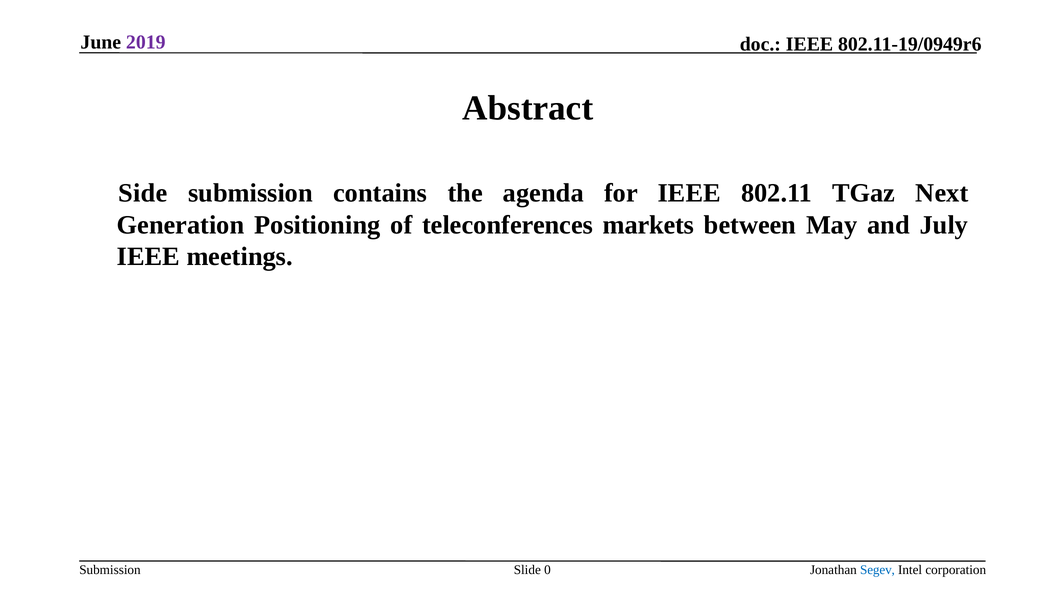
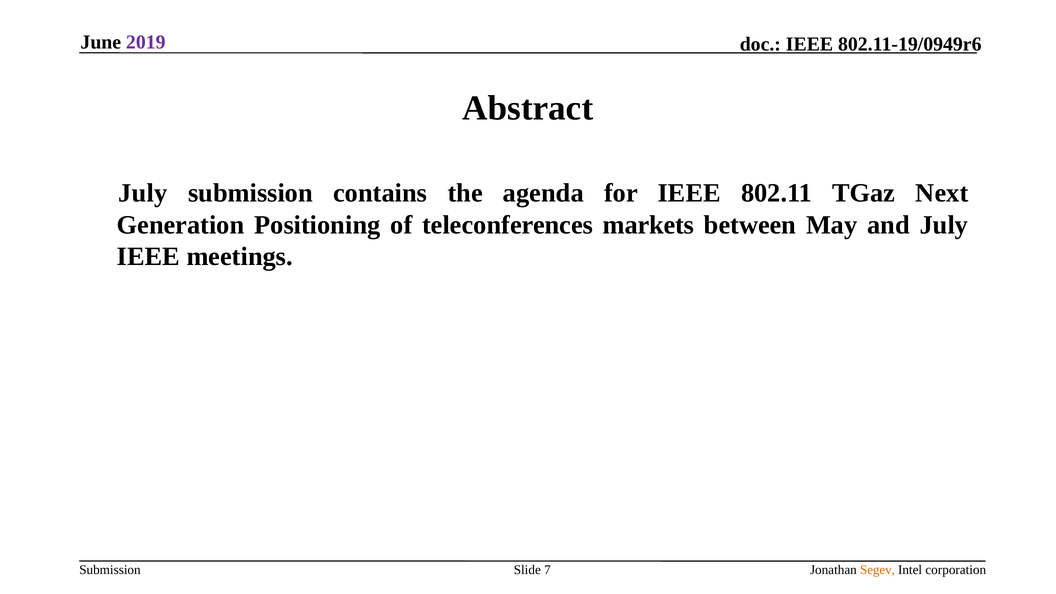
Side at (143, 193): Side -> July
0: 0 -> 7
Segev colour: blue -> orange
